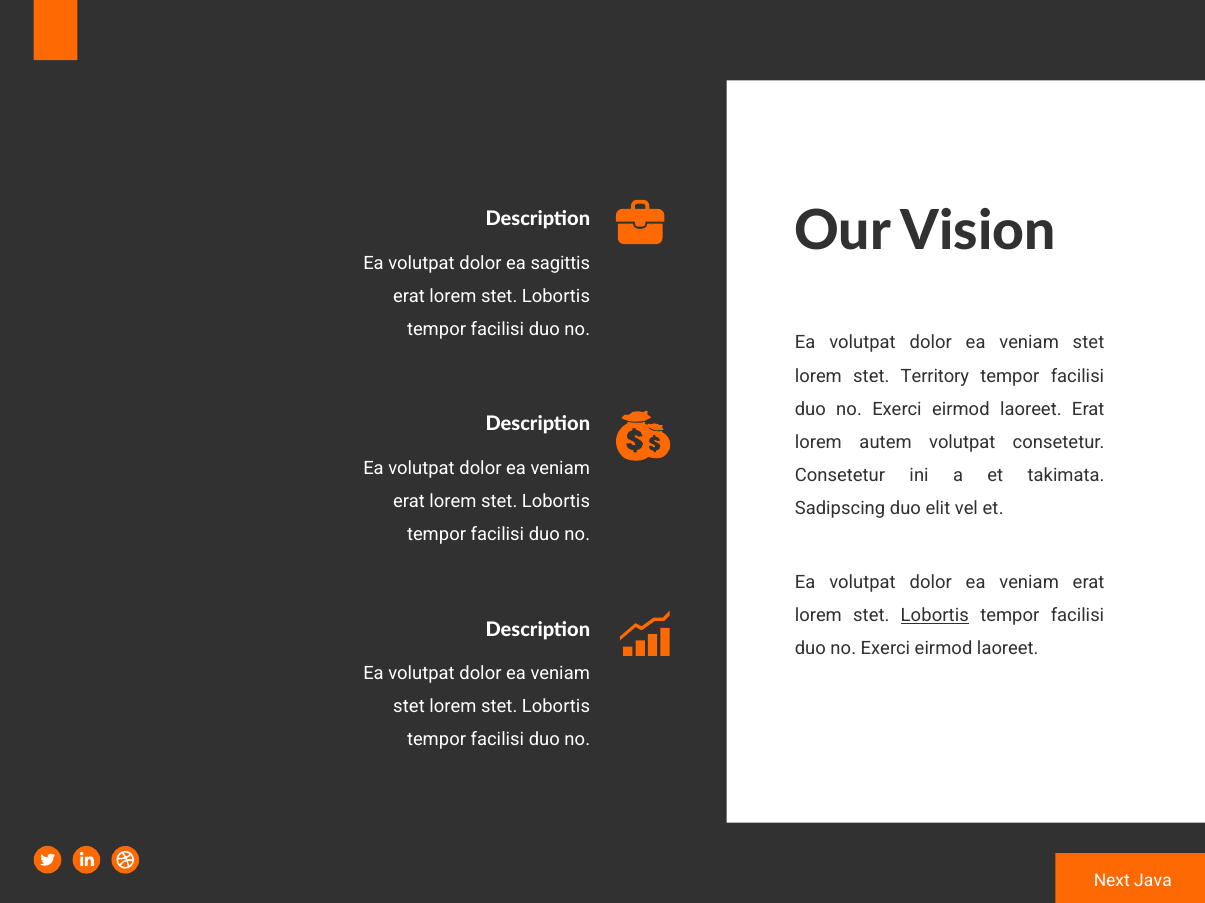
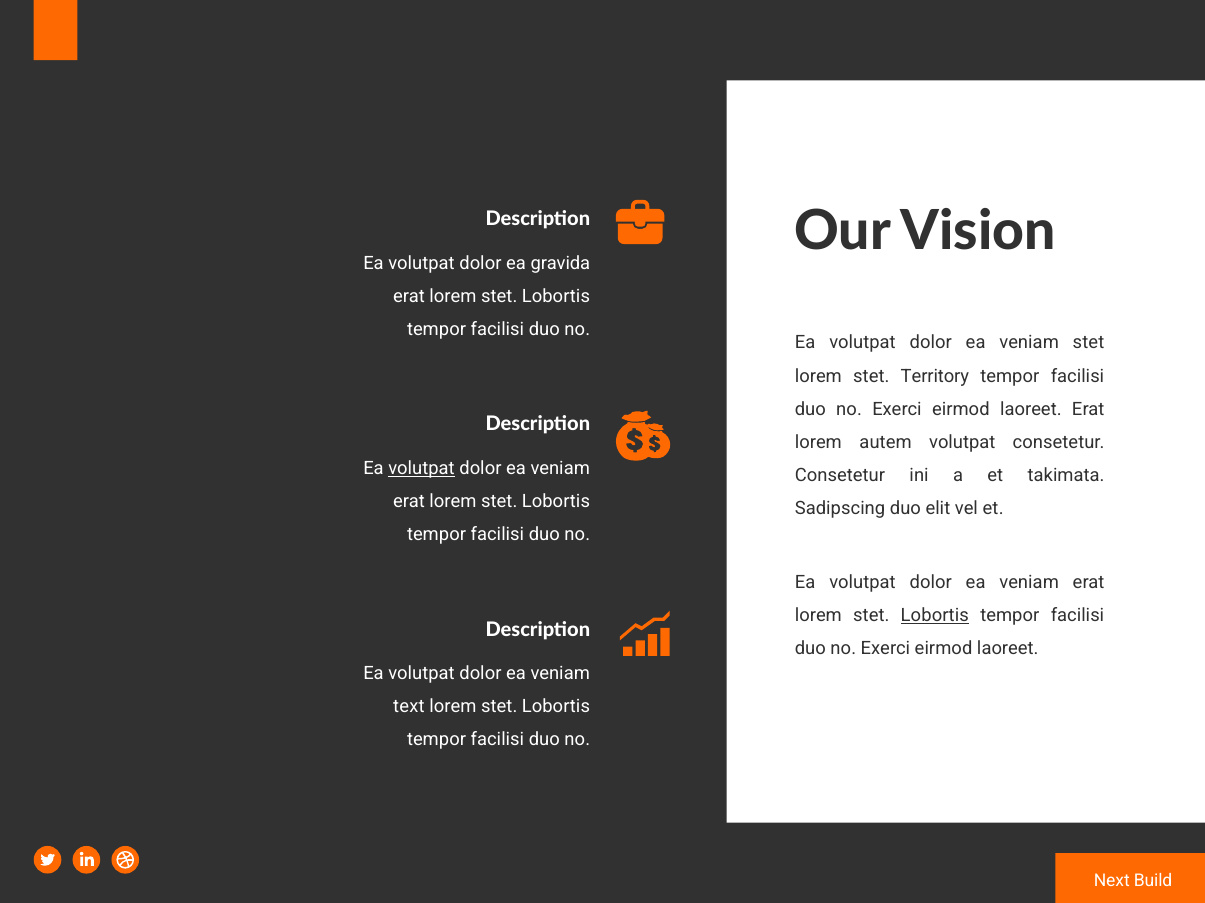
sagittis: sagittis -> gravida
volutpat at (422, 469) underline: none -> present
stet at (409, 707): stet -> text
Java: Java -> Build
